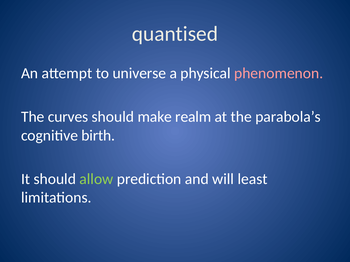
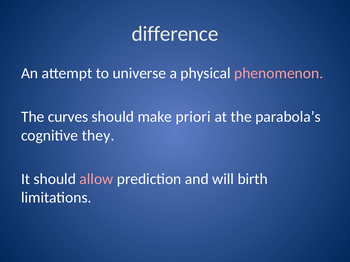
quantised: quantised -> difference
realm: realm -> priori
birth: birth -> they
allow colour: light green -> pink
least: least -> birth
